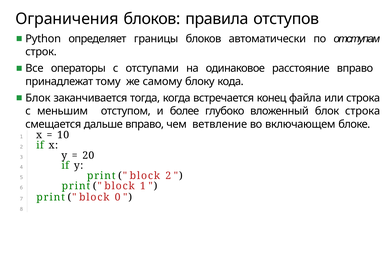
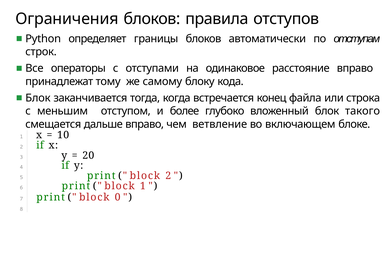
блок строка: строка -> такого
